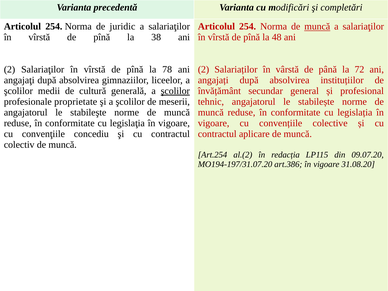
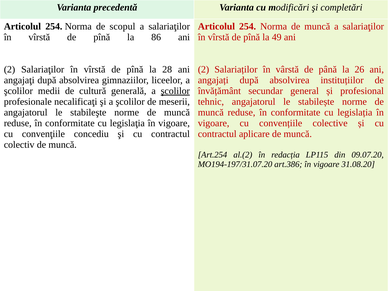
juridic: juridic -> scopul
muncă at (317, 26) underline: present -> none
38: 38 -> 86
48: 48 -> 49
78: 78 -> 28
72: 72 -> 26
proprietate: proprietate -> necalificaţi
